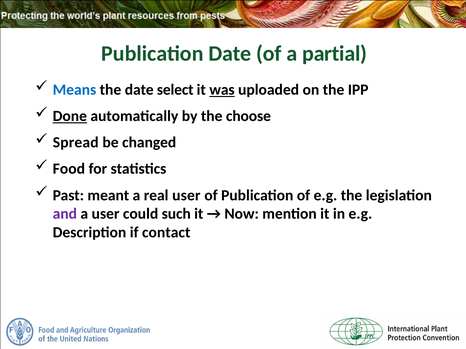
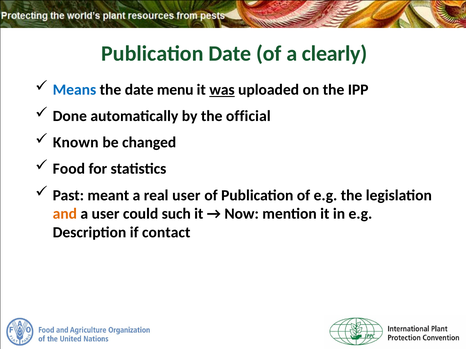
partial: partial -> clearly
select: select -> menu
Done underline: present -> none
choose: choose -> official
Spread: Spread -> Known
and colour: purple -> orange
